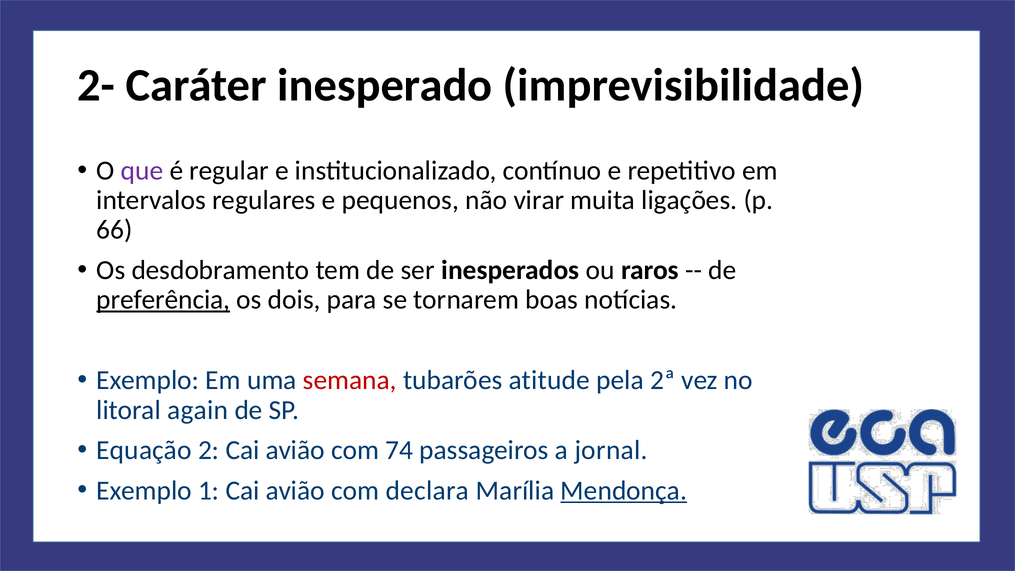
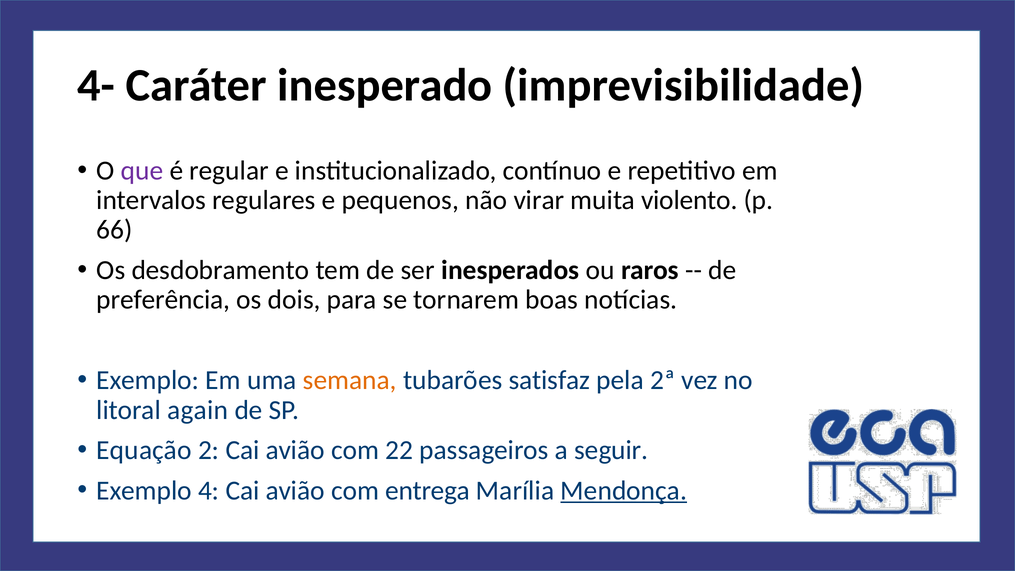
2-: 2- -> 4-
ligações: ligações -> violento
preferência underline: present -> none
semana colour: red -> orange
atitude: atitude -> satisfaz
74: 74 -> 22
jornal: jornal -> seguir
1: 1 -> 4
declara: declara -> entrega
